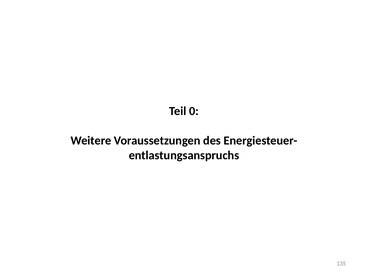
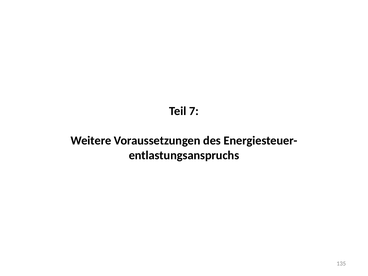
0: 0 -> 7
